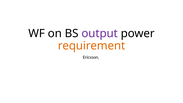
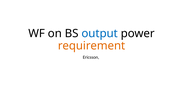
output colour: purple -> blue
